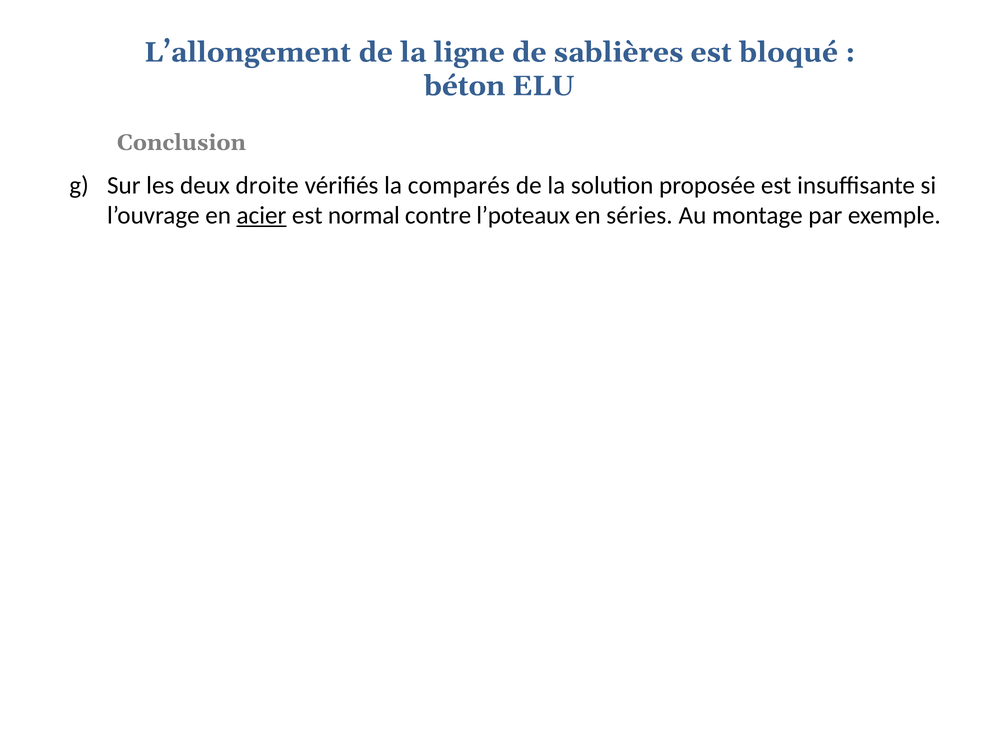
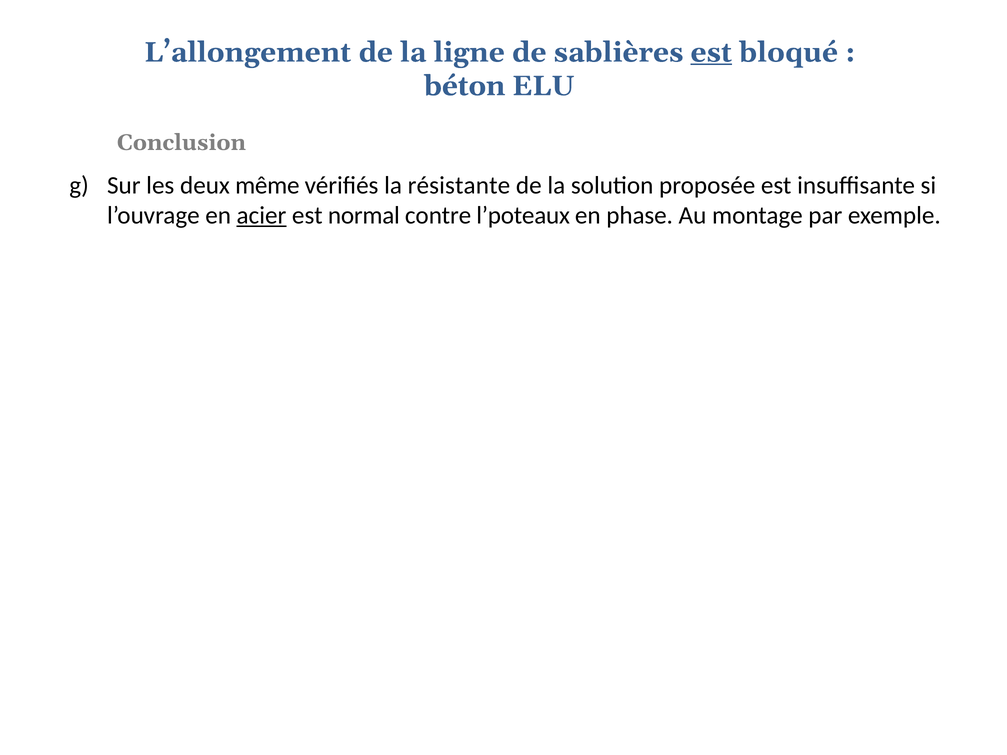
est at (711, 52) underline: none -> present
droite: droite -> même
comparés: comparés -> résistante
séries: séries -> phase
